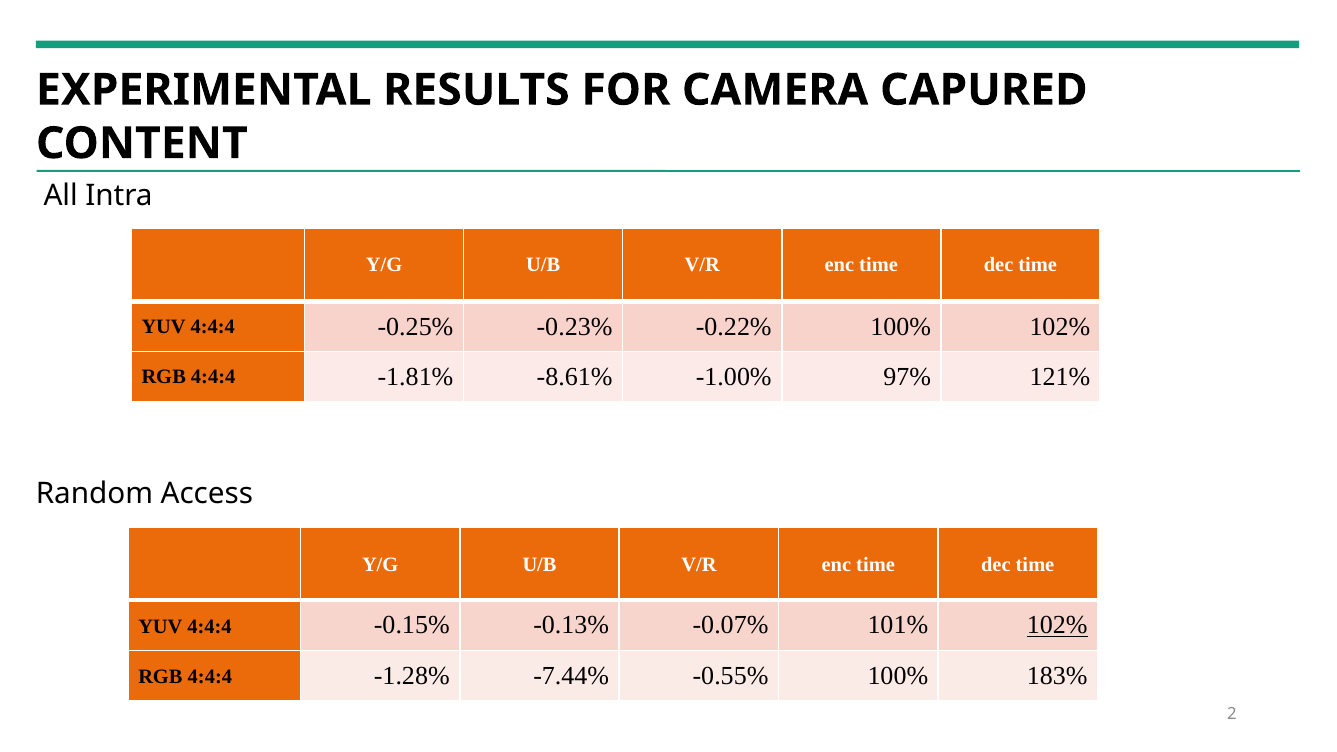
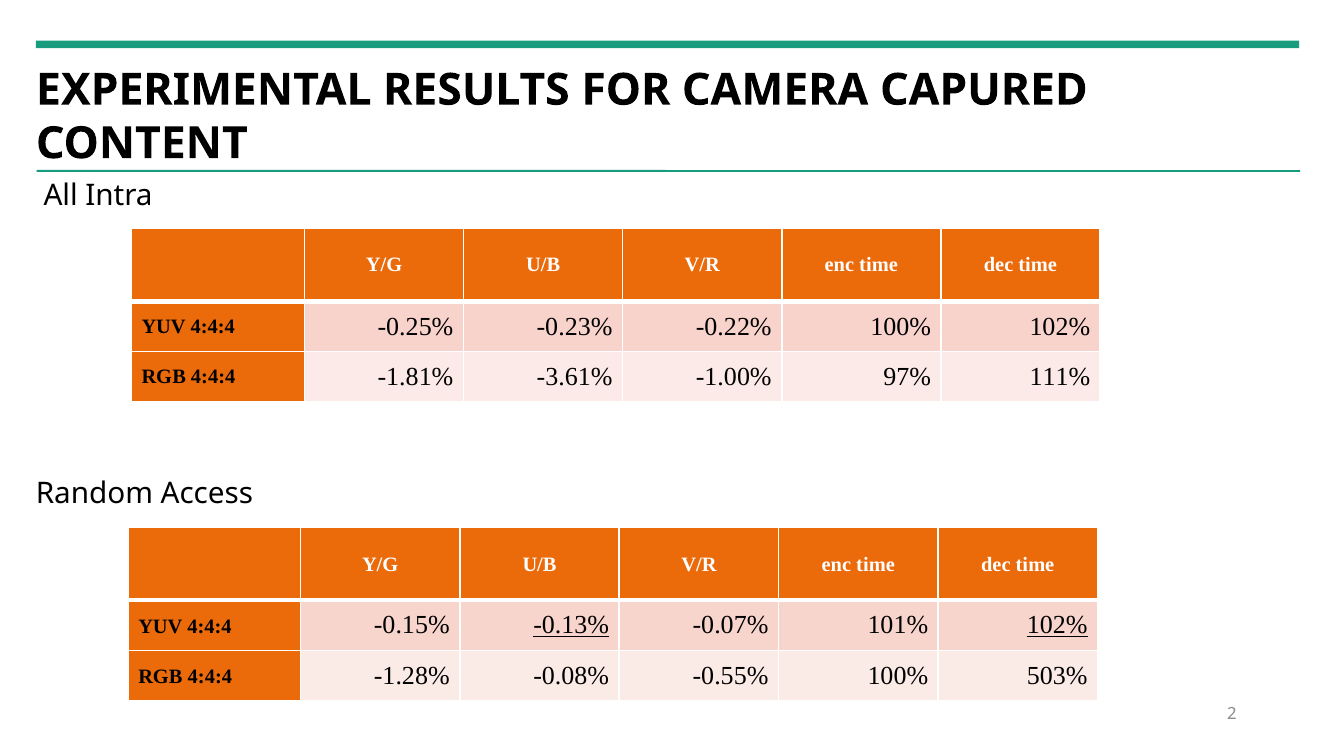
-8.61%: -8.61% -> -3.61%
121%: 121% -> 111%
-0.13% underline: none -> present
-7.44%: -7.44% -> -0.08%
183%: 183% -> 503%
